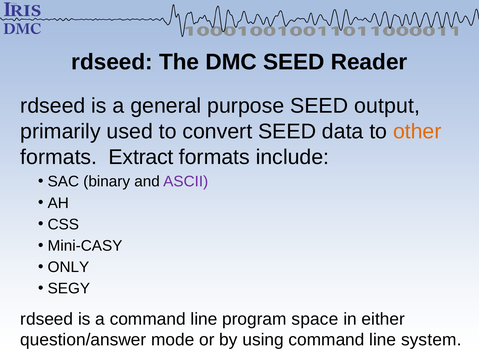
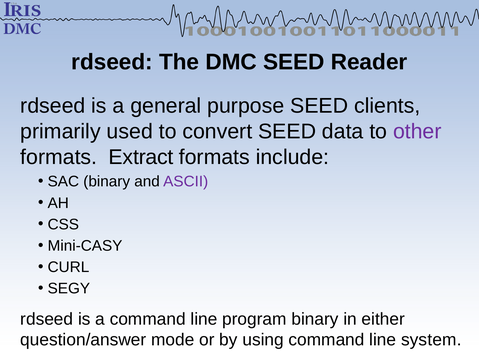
output: output -> clients
other colour: orange -> purple
ONLY: ONLY -> CURL
program space: space -> binary
